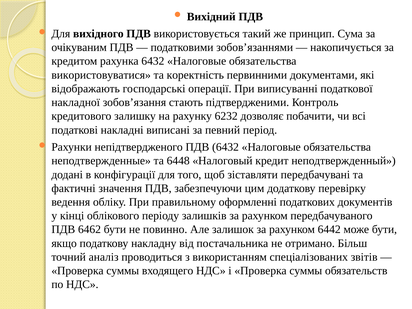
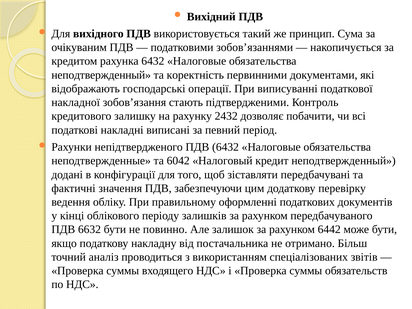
використовуватися at (101, 75): використовуватися -> неподтвержденный
6232: 6232 -> 2432
6448: 6448 -> 6042
6462: 6462 -> 6632
